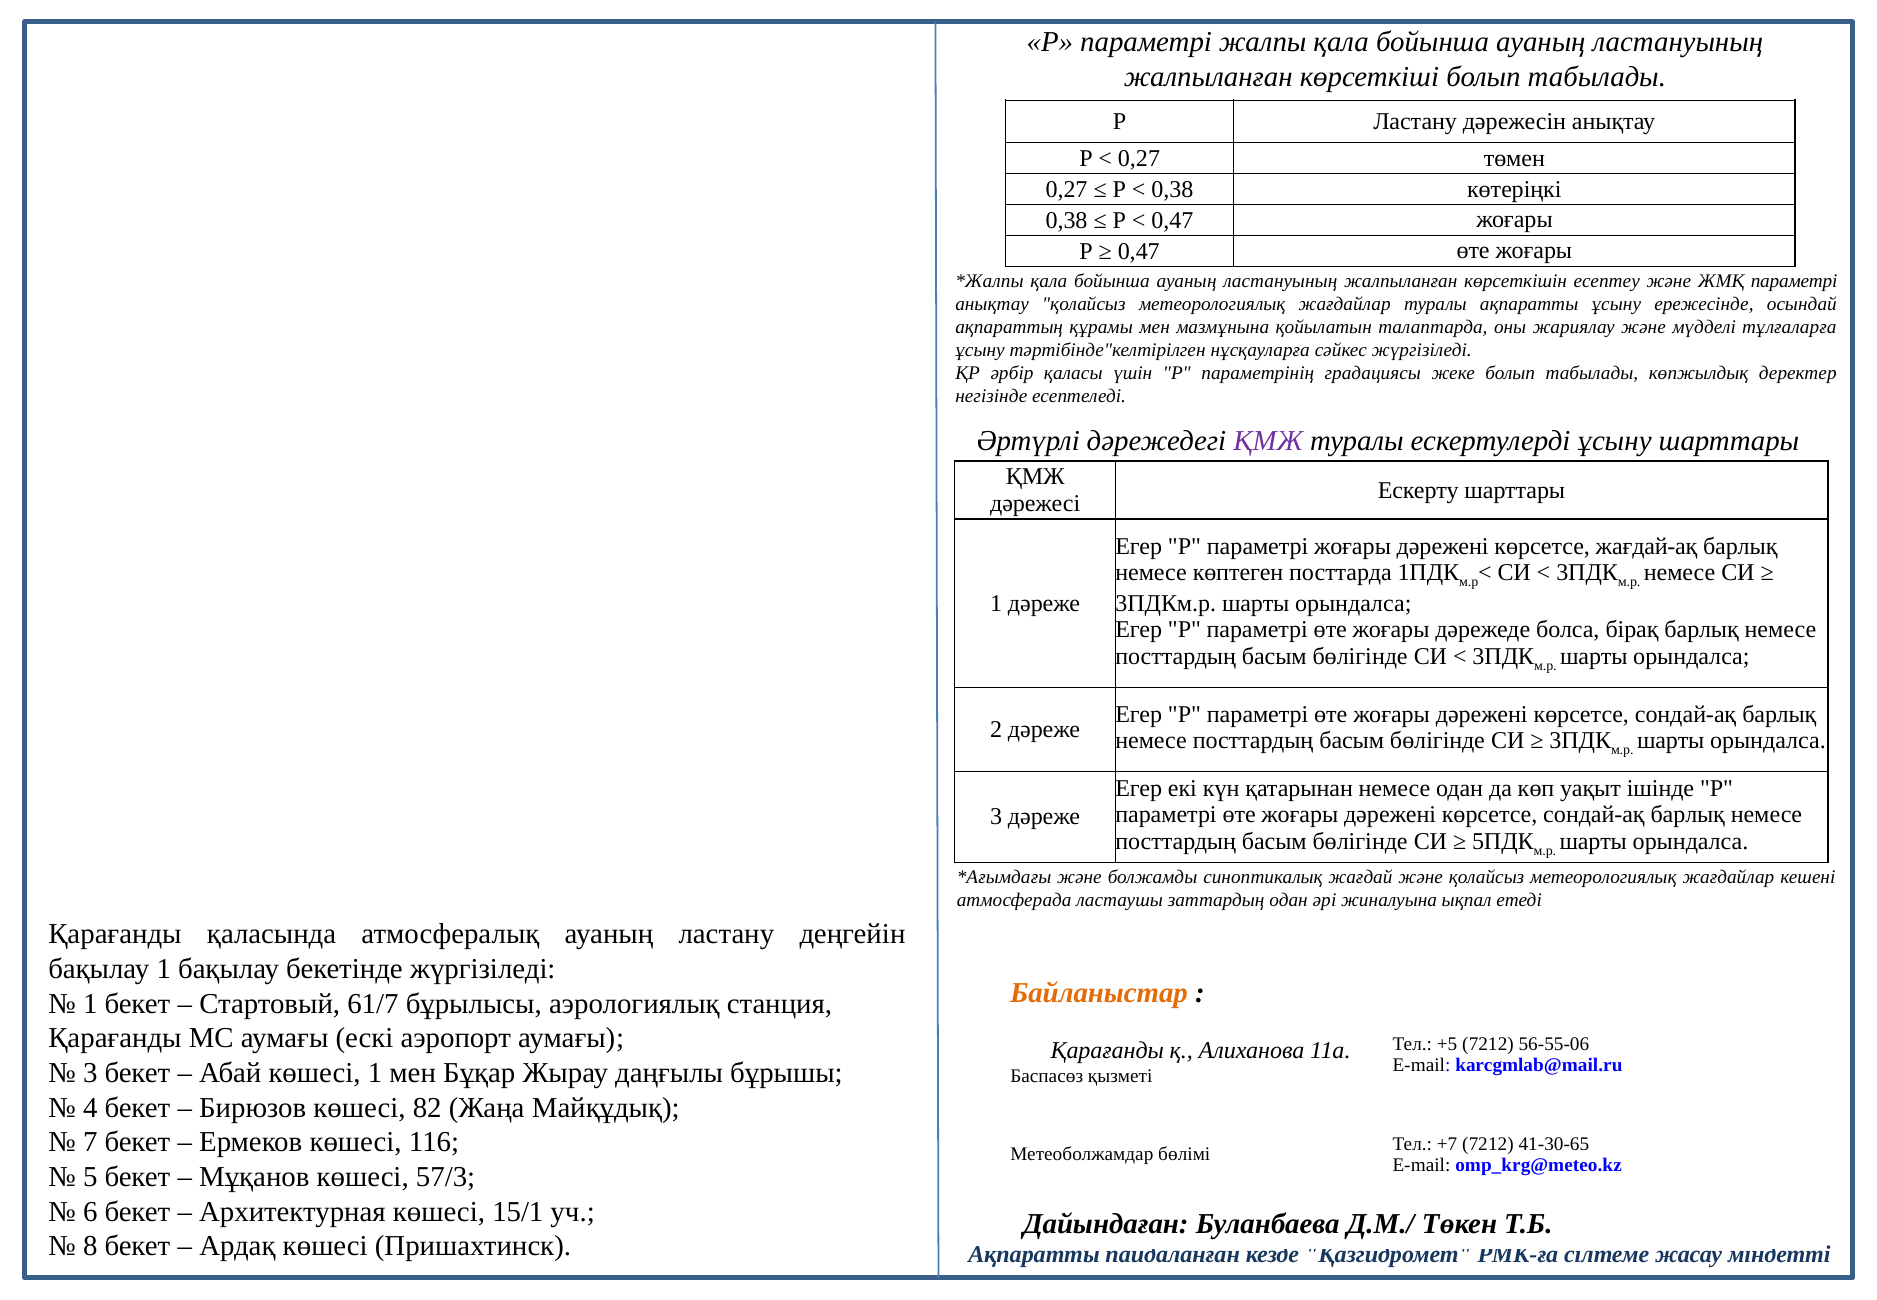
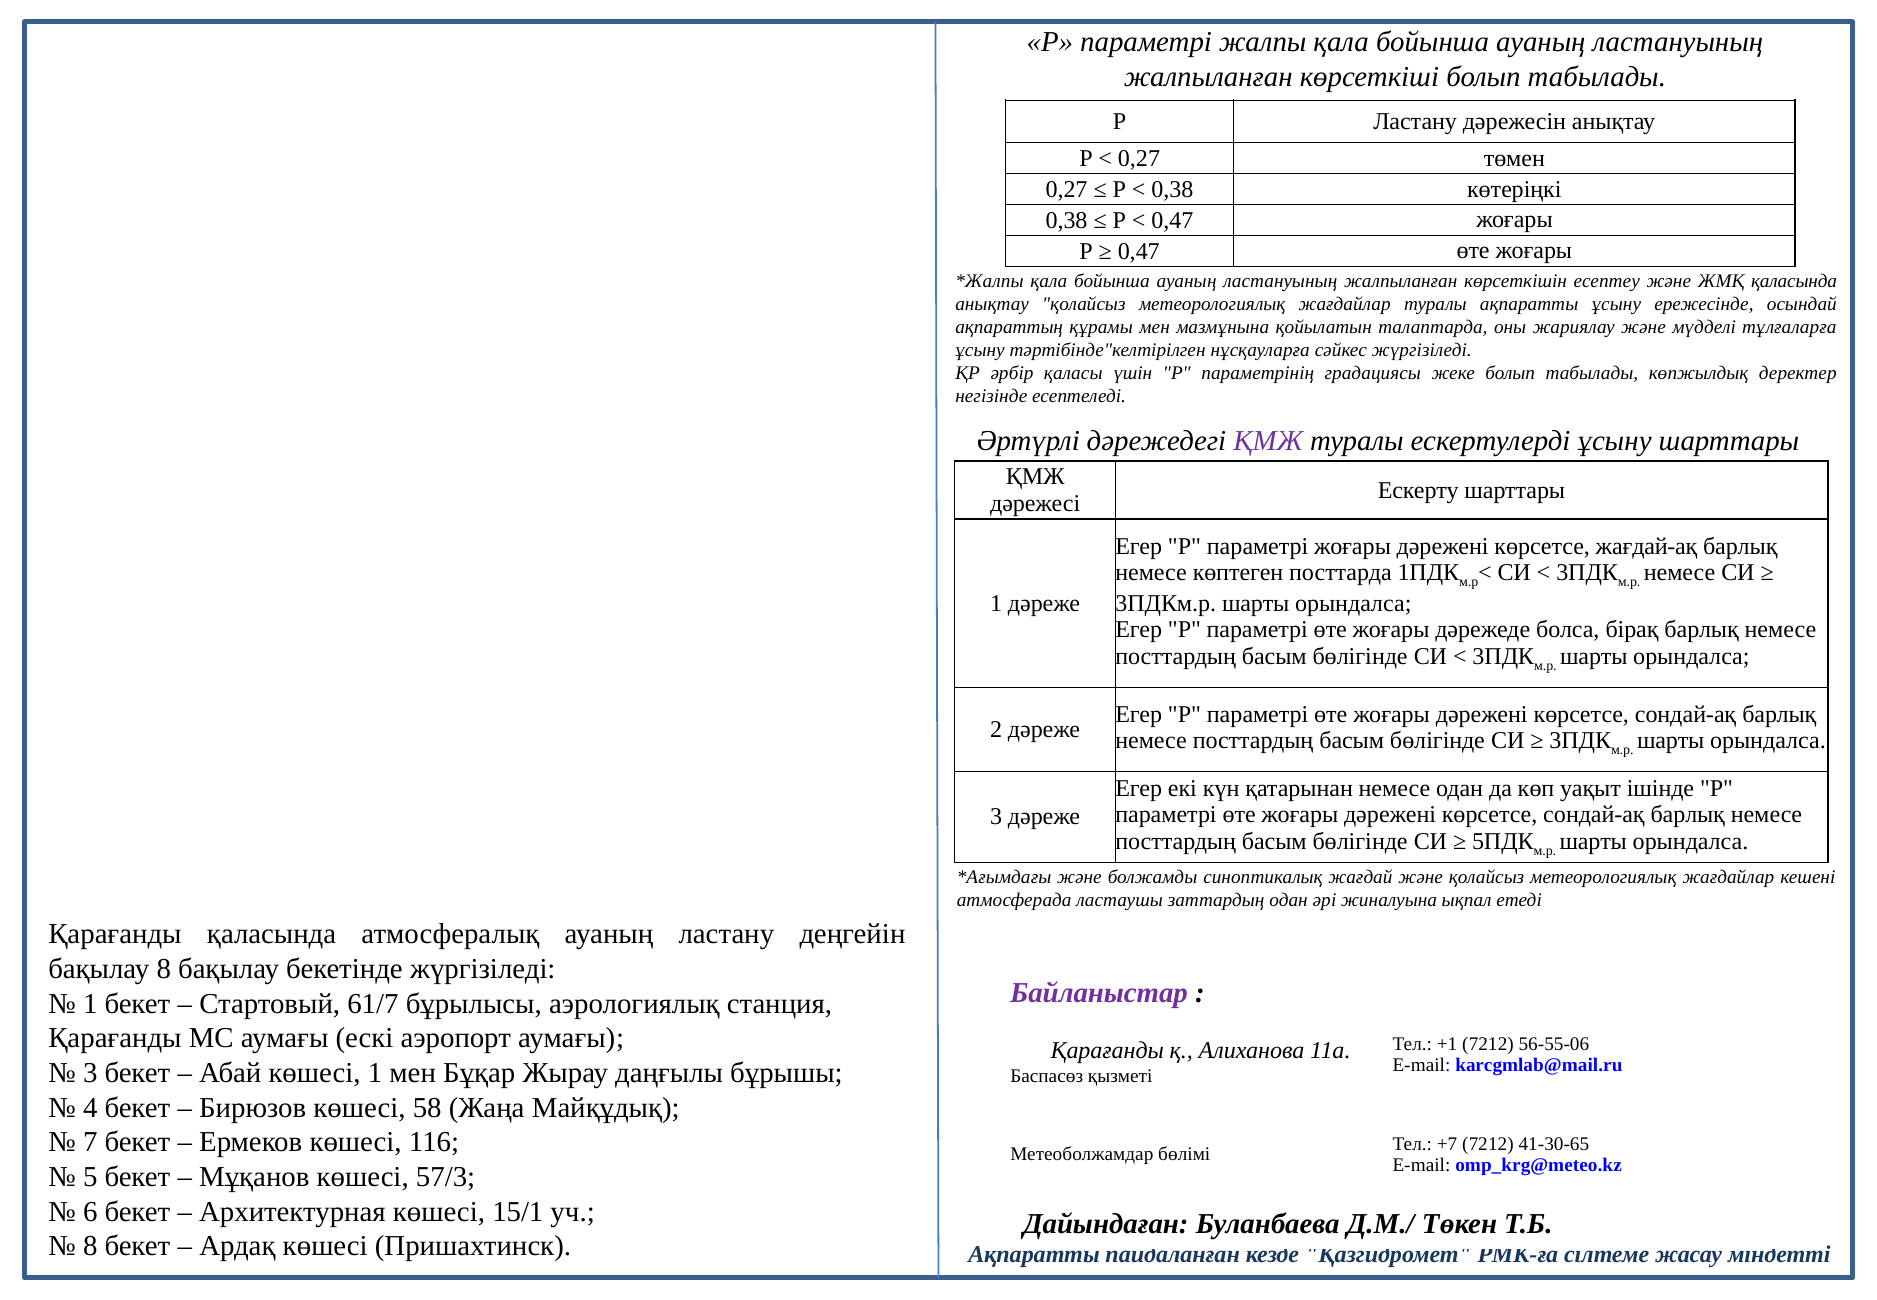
ЖМҚ параметрі: параметрі -> қаласында
бақылау 1: 1 -> 8
Байланыстар colour: orange -> purple
+5: +5 -> +1
82: 82 -> 58
